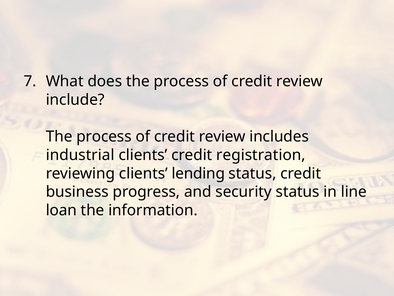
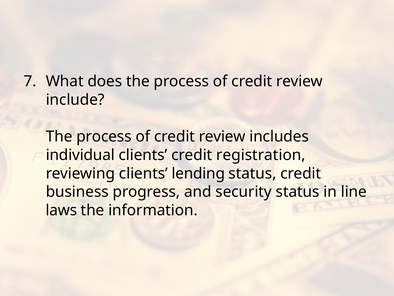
industrial: industrial -> individual
loan: loan -> laws
